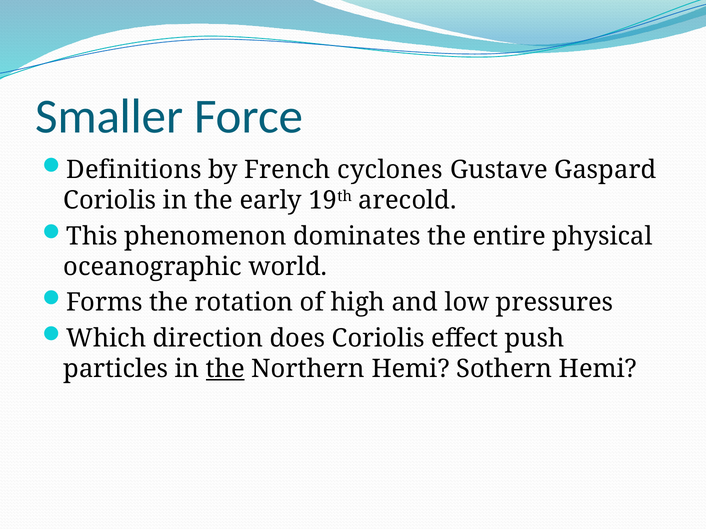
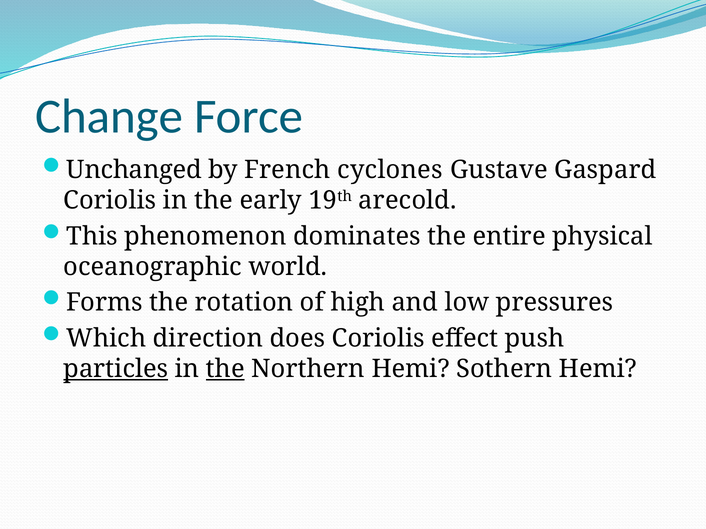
Smaller: Smaller -> Change
Definitions: Definitions -> Unchanged
particles underline: none -> present
